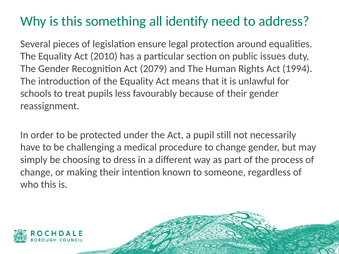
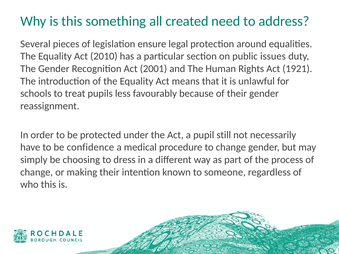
identify: identify -> created
2079: 2079 -> 2001
1994: 1994 -> 1921
challenging: challenging -> confidence
